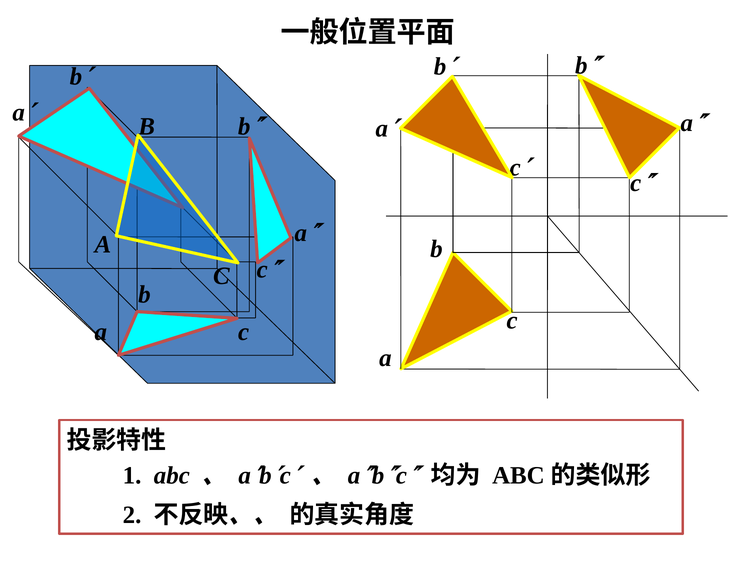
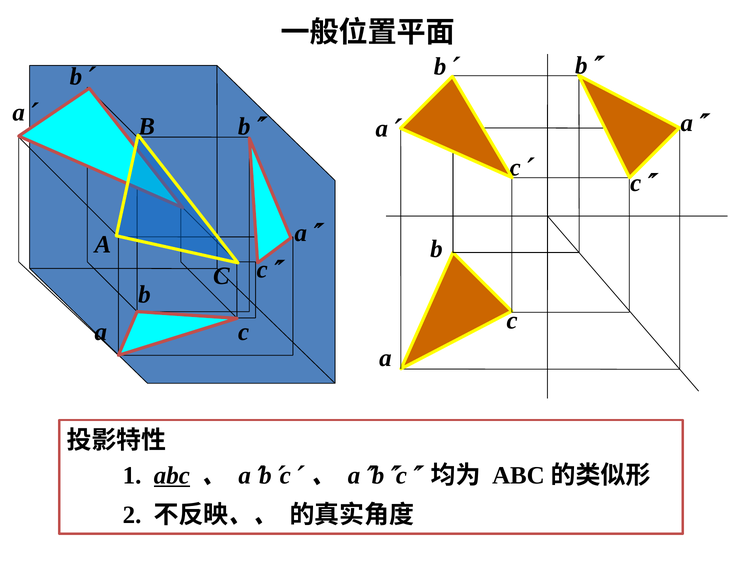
abc underline: none -> present
